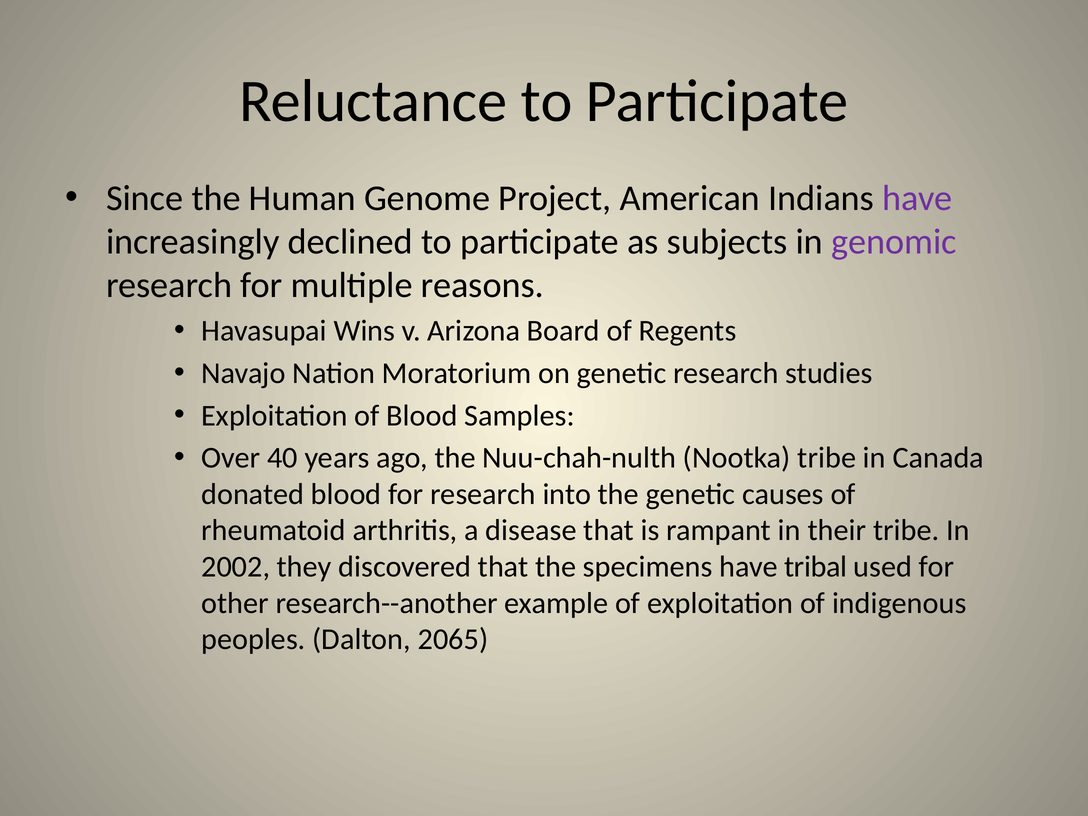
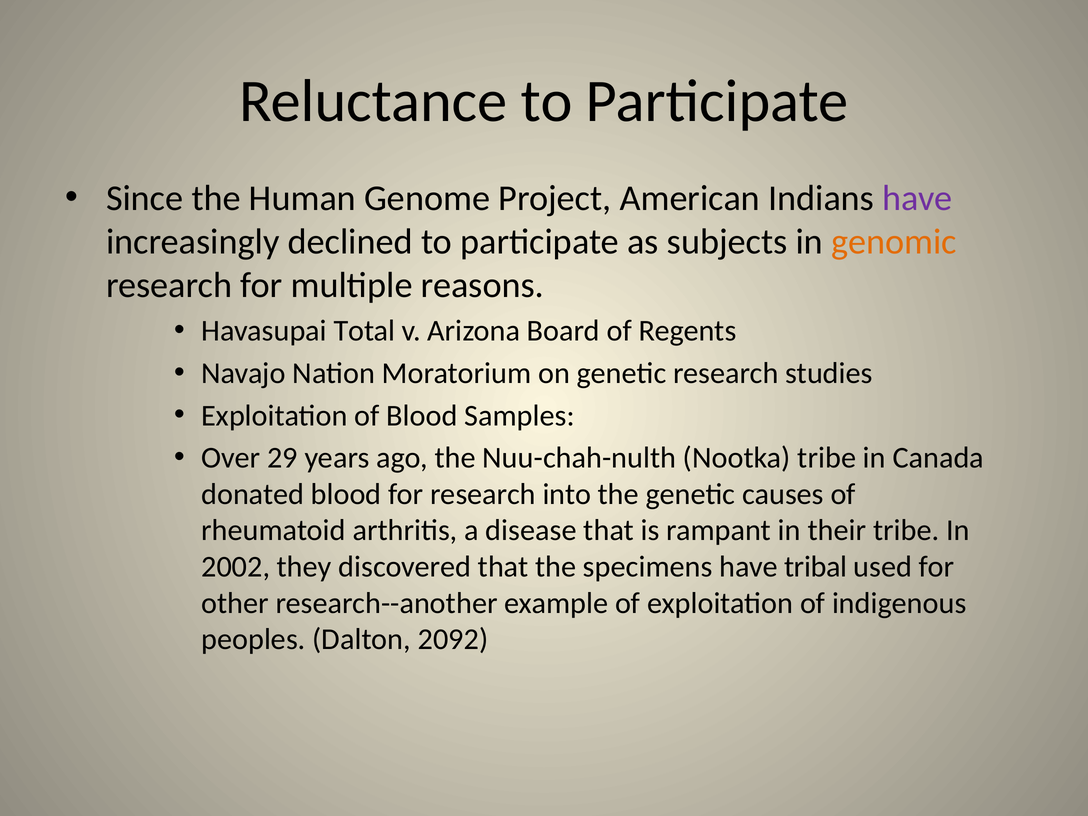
genomic colour: purple -> orange
Wins: Wins -> Total
40: 40 -> 29
2065: 2065 -> 2092
